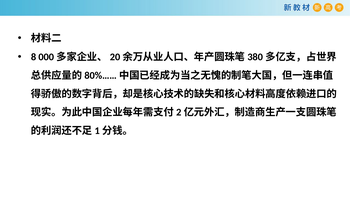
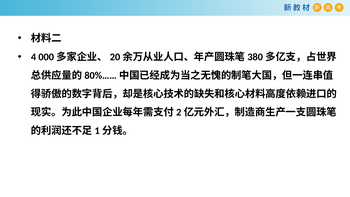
8: 8 -> 4
